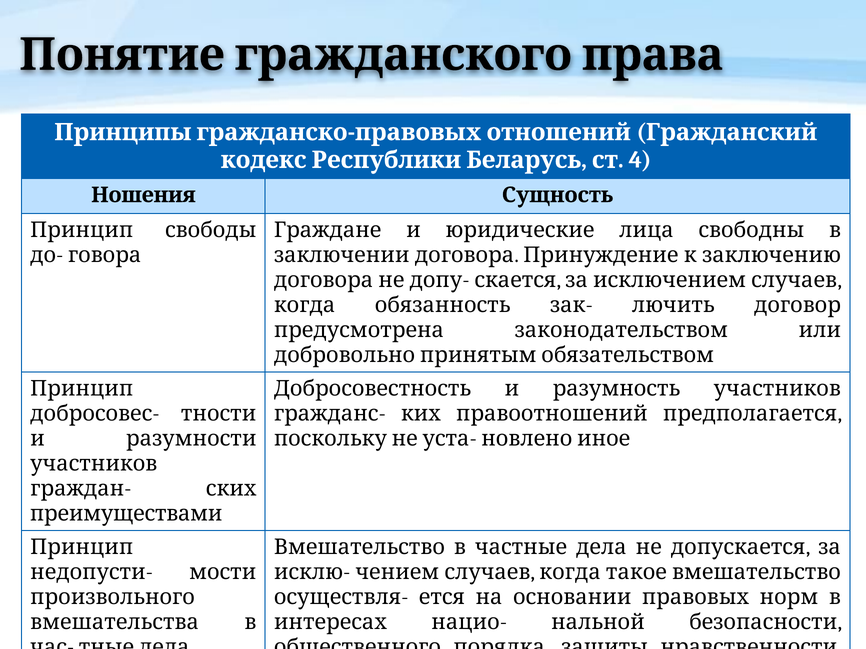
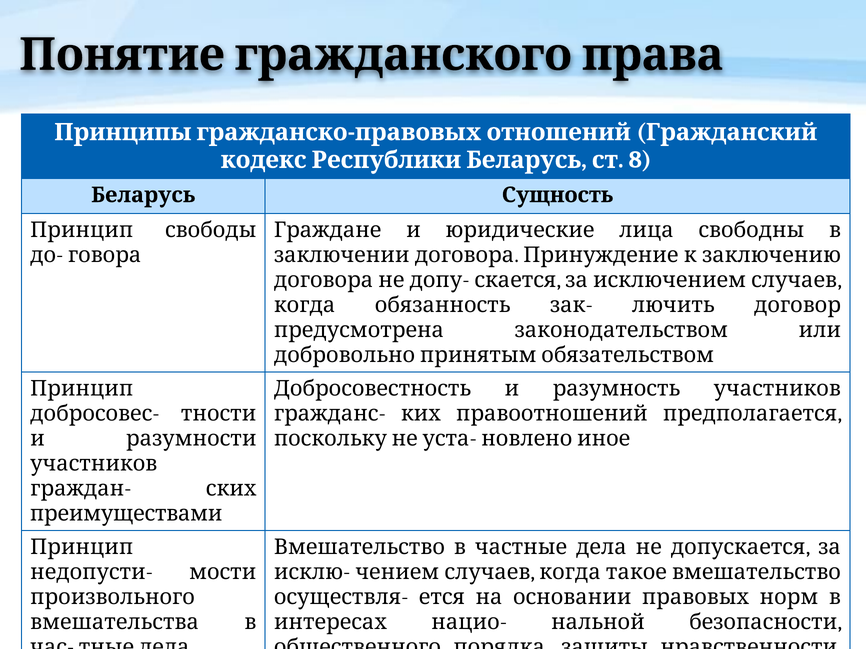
4: 4 -> 8
Ношения: Ношения -> Беларусь
